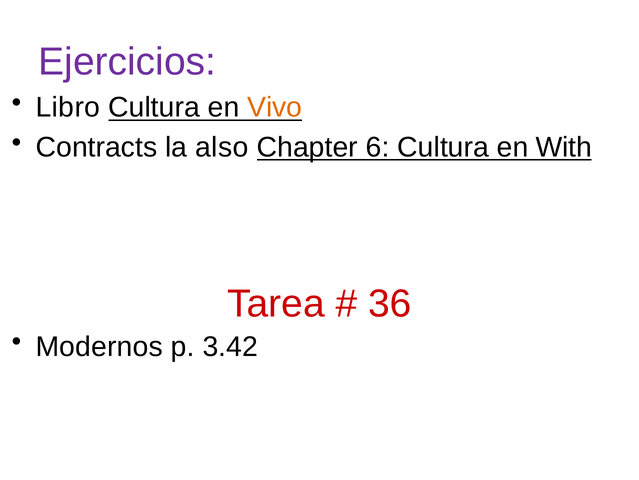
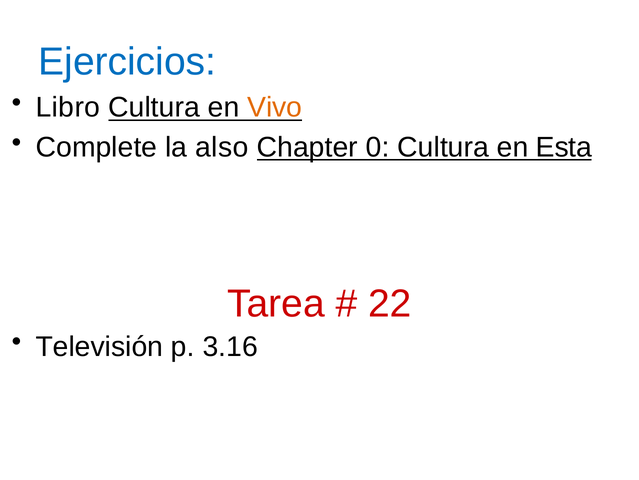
Ejercicios colour: purple -> blue
Contracts: Contracts -> Complete
6: 6 -> 0
With: With -> Esta
36: 36 -> 22
Modernos: Modernos -> Televisión
3.42: 3.42 -> 3.16
